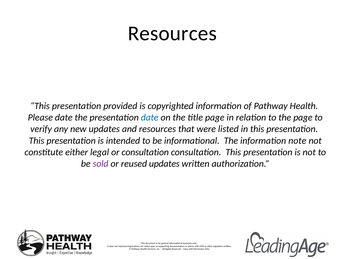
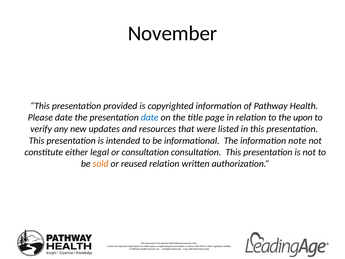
Resources at (172, 33): Resources -> November
the page: page -> upon
sold colour: purple -> orange
reused updates: updates -> relation
